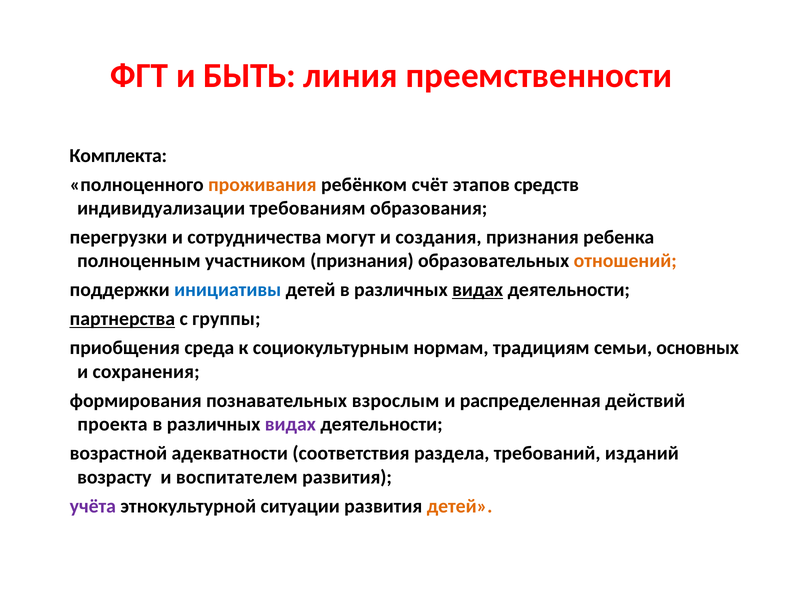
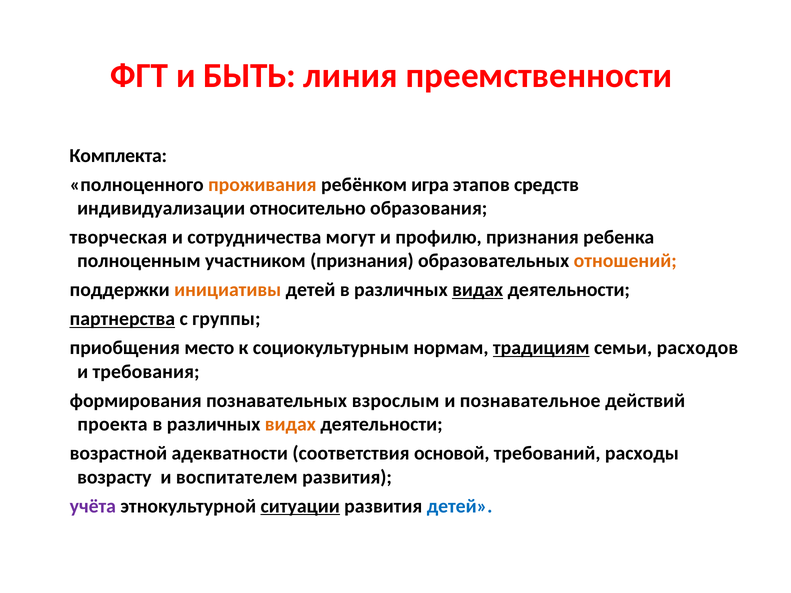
счёт: счёт -> игра
требованиям: требованиям -> относительно
перегрузки: перегрузки -> творческая
создания: создания -> профилю
инициативы colour: blue -> orange
среда: среда -> место
традициям underline: none -> present
основных: основных -> расходов
сохранения: сохранения -> требования
распределенная: распределенная -> познавательное
видах at (290, 425) colour: purple -> orange
раздела: раздела -> основой
изданий: изданий -> расходы
ситуации underline: none -> present
детей at (460, 506) colour: orange -> blue
